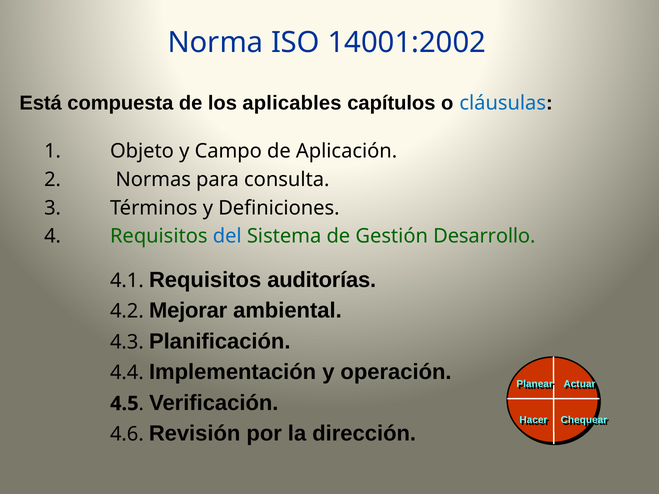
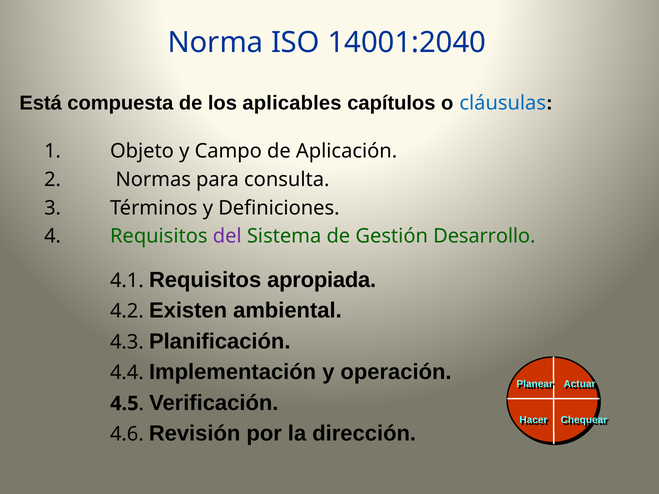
14001:2002: 14001:2002 -> 14001:2040
del colour: blue -> purple
auditorías: auditorías -> apropiada
Mejorar: Mejorar -> Existen
